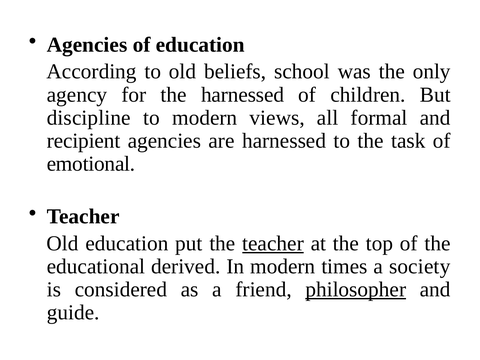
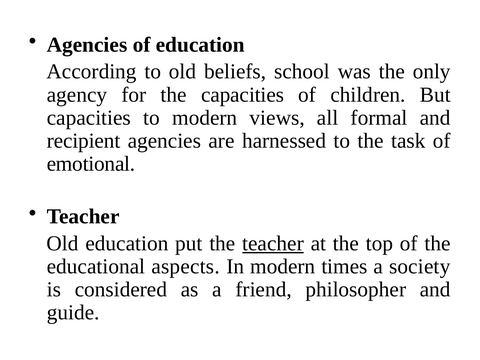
the harnessed: harnessed -> capacities
discipline at (89, 118): discipline -> capacities
derived: derived -> aspects
philosopher underline: present -> none
